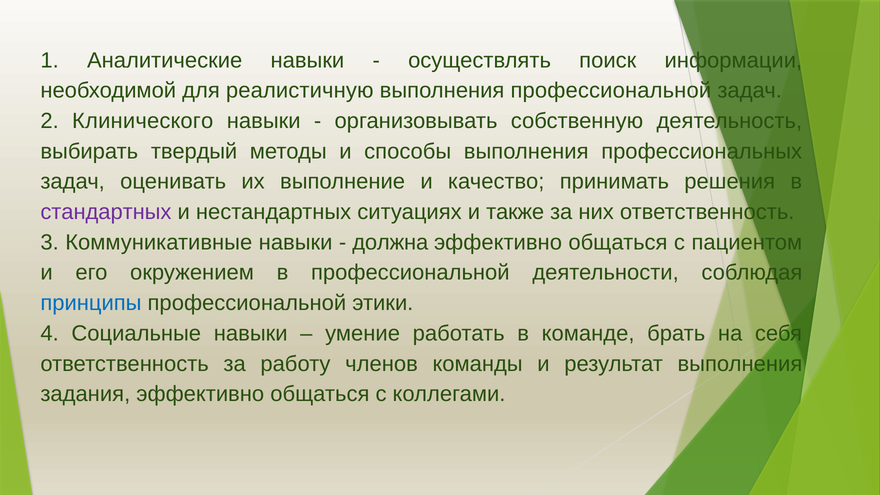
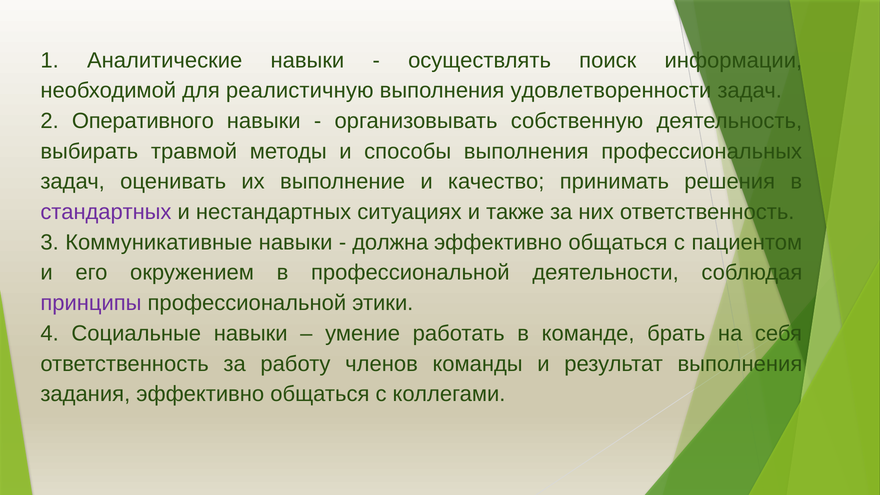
выполнения профессиональной: профессиональной -> удовлетворенности
Клинического: Клинического -> Оперативного
твердый: твердый -> травмой
принципы colour: blue -> purple
